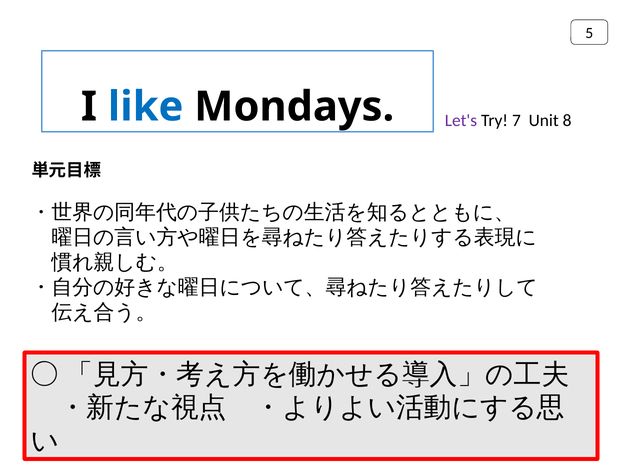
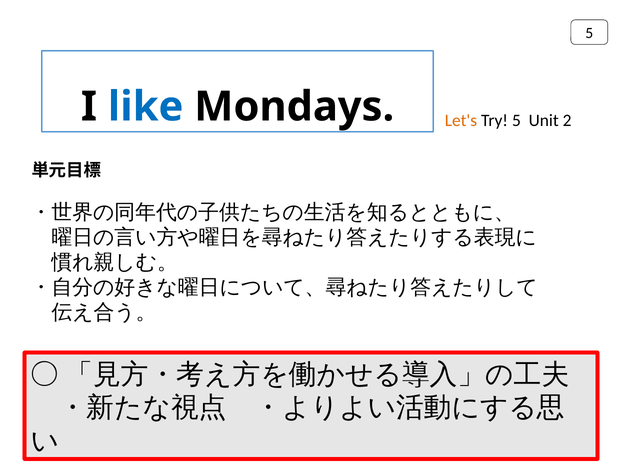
Let's colour: purple -> orange
Try 7: 7 -> 5
8: 8 -> 2
